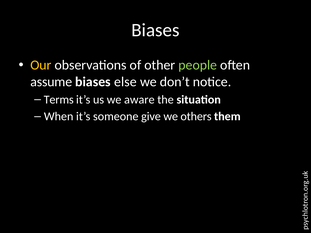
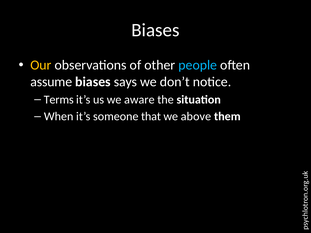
people colour: light green -> light blue
else: else -> says
give: give -> that
others: others -> above
